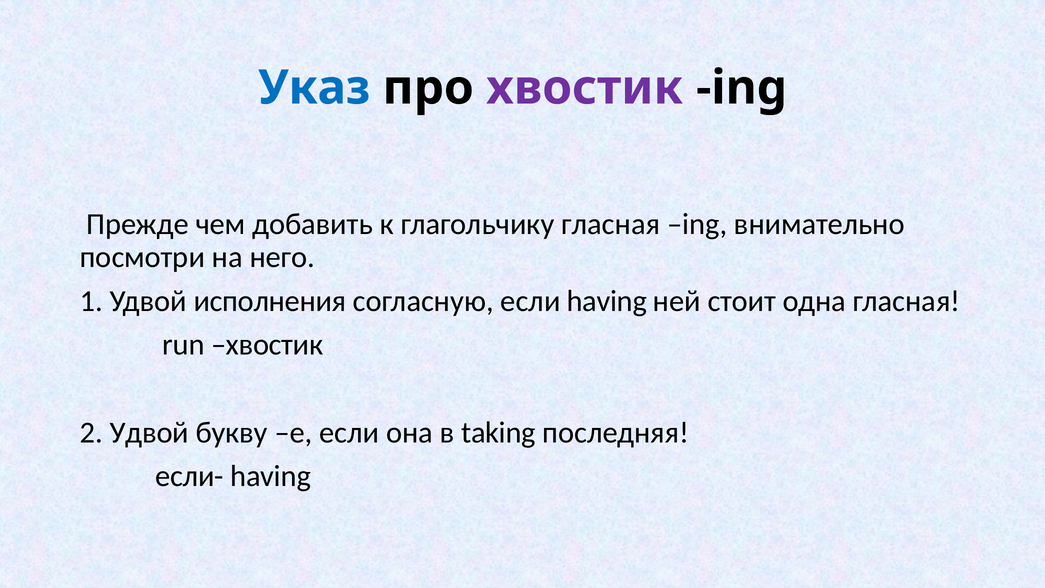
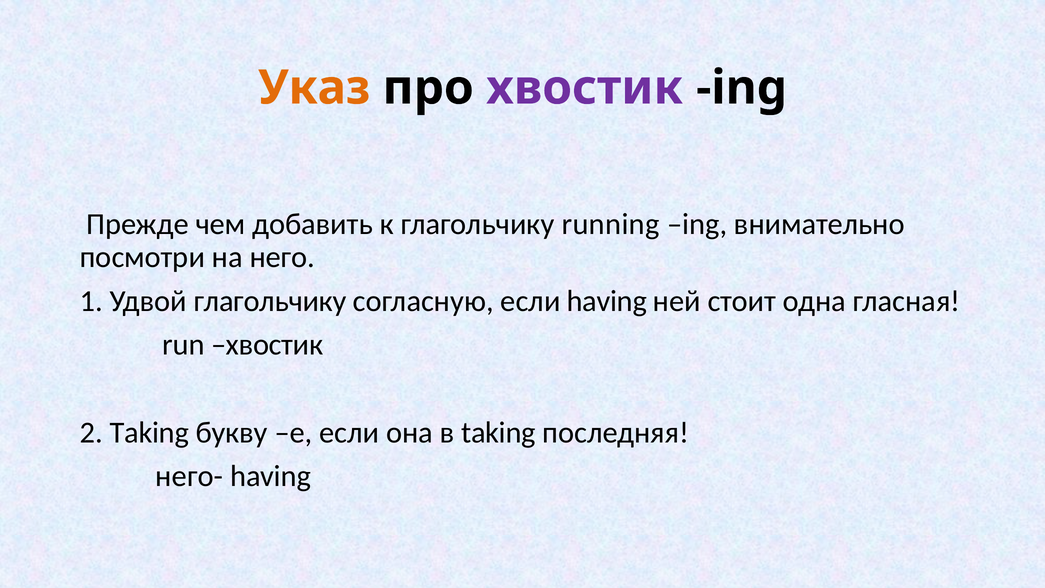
Указ colour: blue -> orange
глагольчику гласная: гласная -> running
Удвой исполнения: исполнения -> глагольчику
2 Удвой: Удвой -> Taking
если-: если- -> него-
